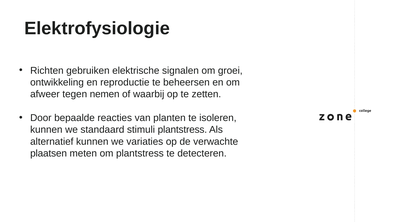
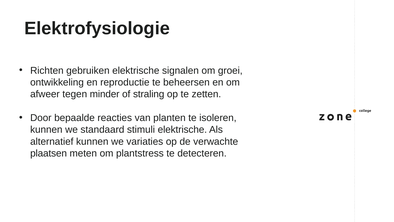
nemen: nemen -> minder
waarbij: waarbij -> straling
stimuli plantstress: plantstress -> elektrische
